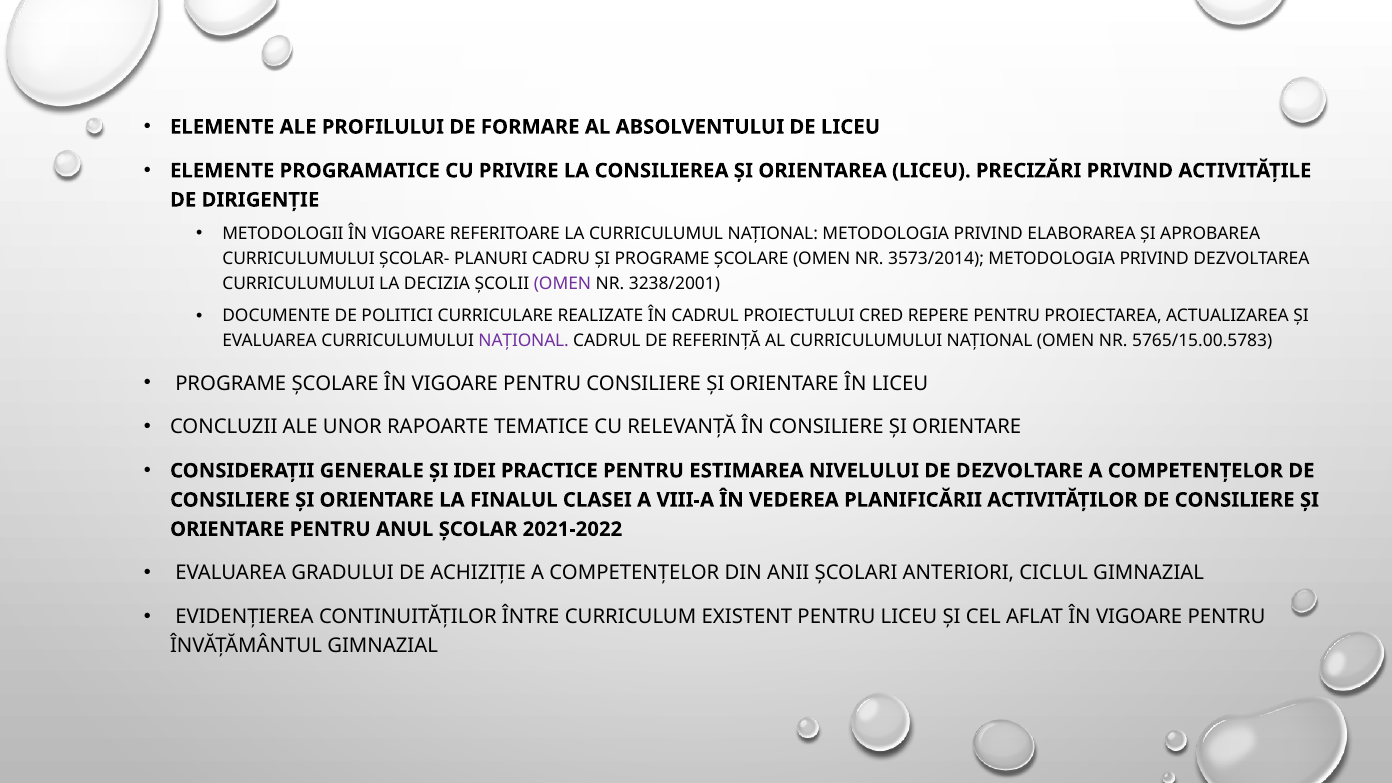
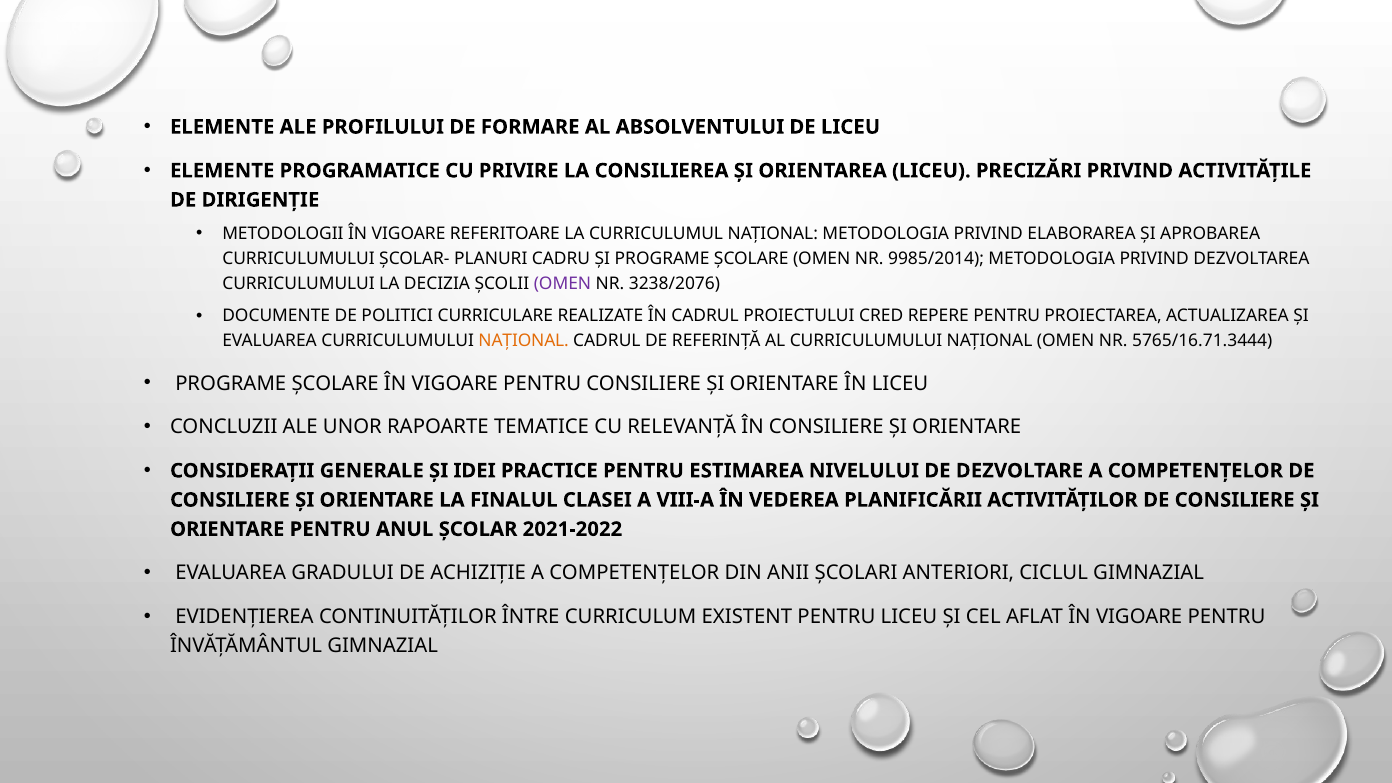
3573/2014: 3573/2014 -> 9985/2014
3238/2001: 3238/2001 -> 3238/2076
NAȚIONAL at (524, 341) colour: purple -> orange
5765/15.00.5783: 5765/15.00.5783 -> 5765/16.71.3444
